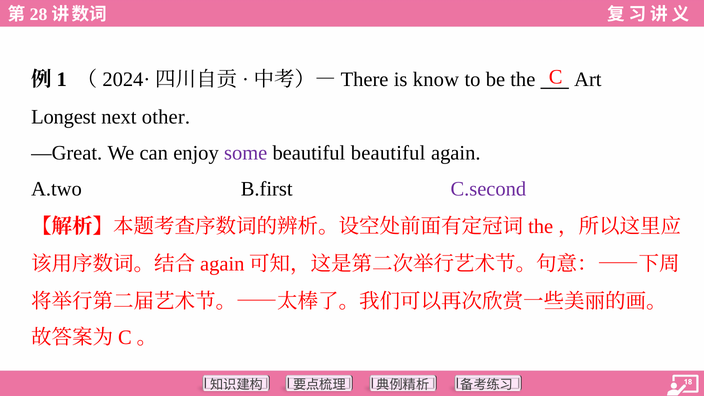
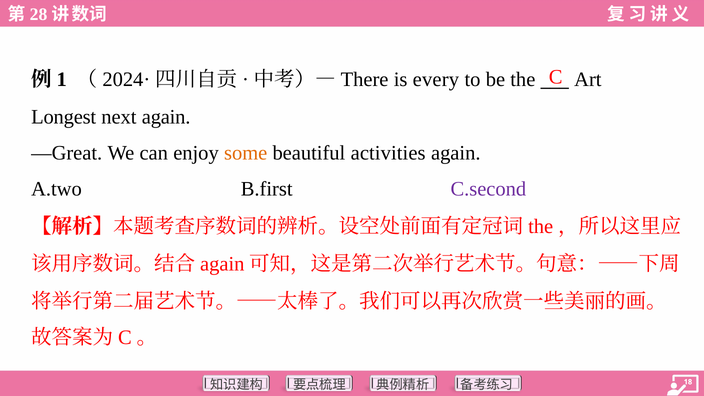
know: know -> every
next other: other -> again
some colour: purple -> orange
beautiful beautiful: beautiful -> activities
